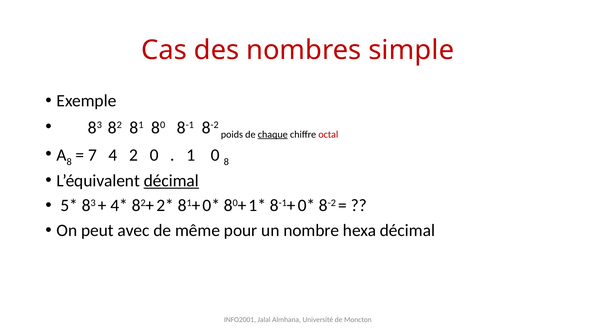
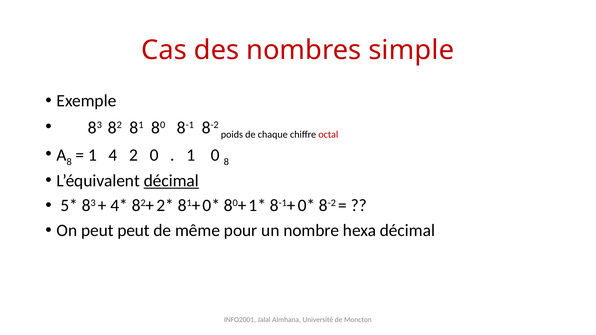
chaque underline: present -> none
7 at (93, 155): 7 -> 1
peut avec: avec -> peut
